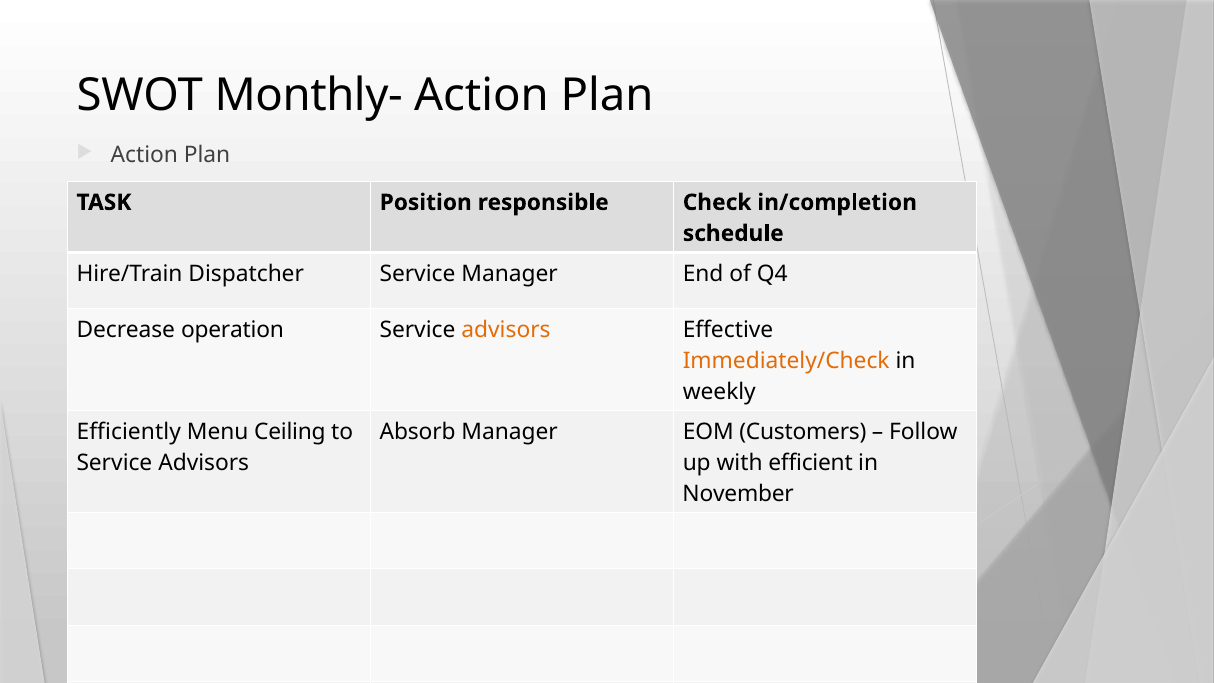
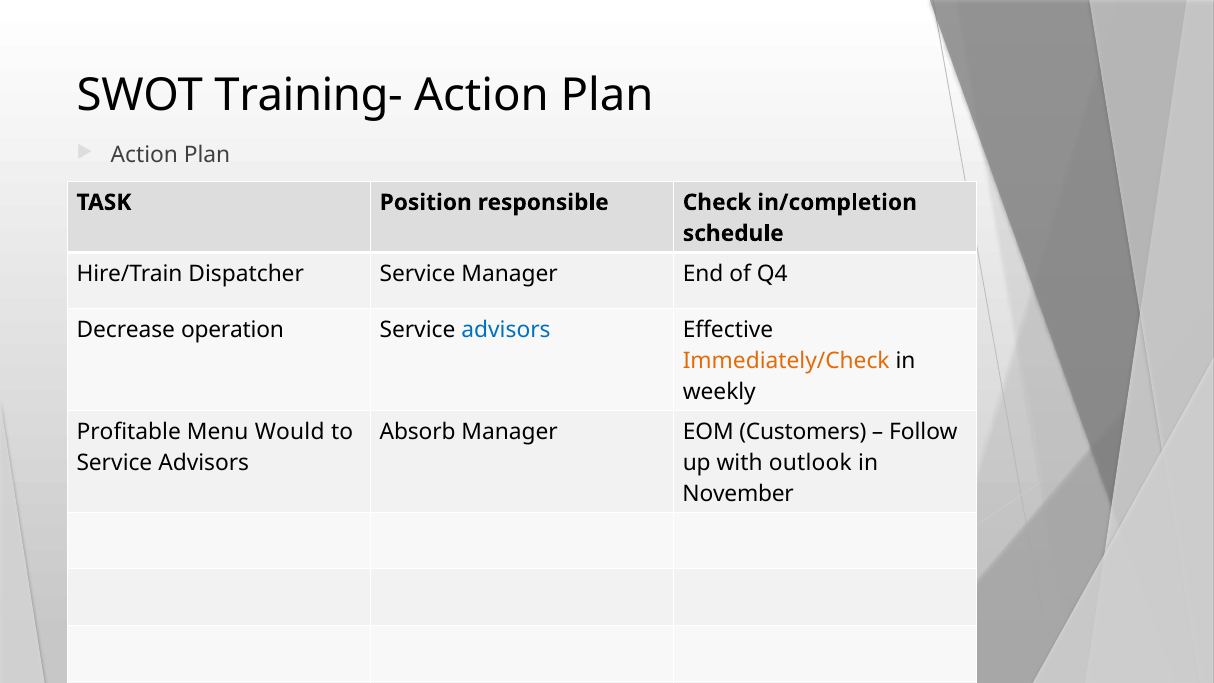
Monthly-: Monthly- -> Training-
advisors at (506, 330) colour: orange -> blue
Efficiently: Efficiently -> Profitable
Ceiling: Ceiling -> Would
efficient: efficient -> outlook
